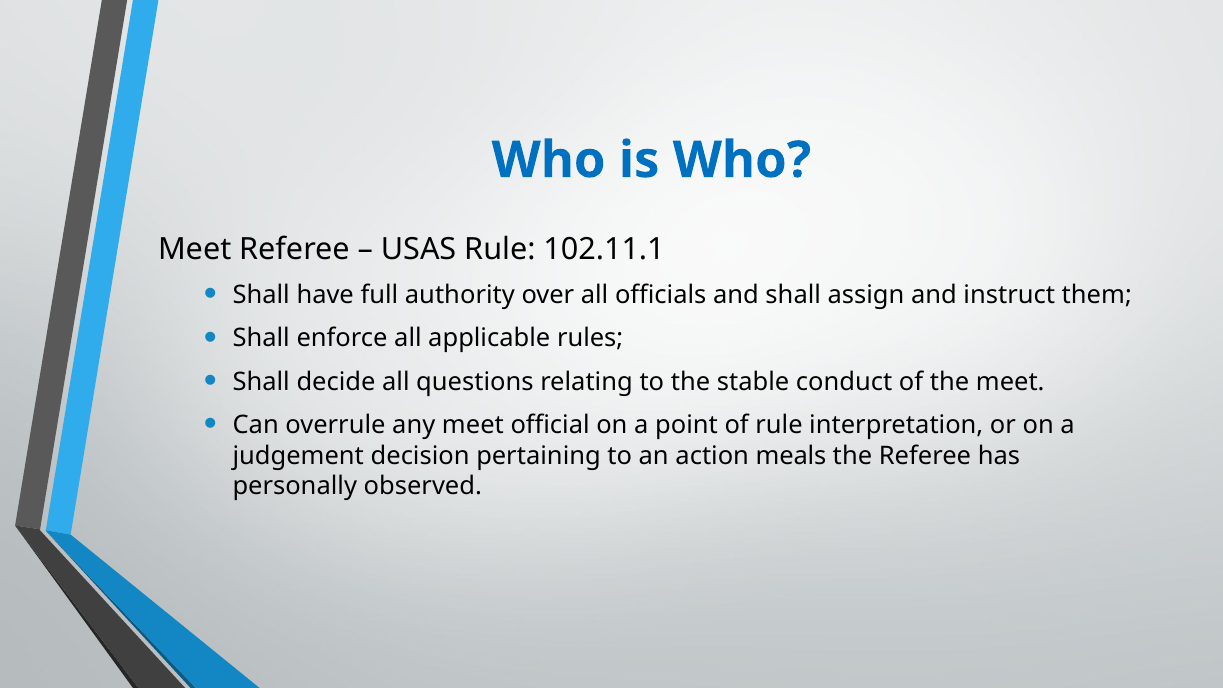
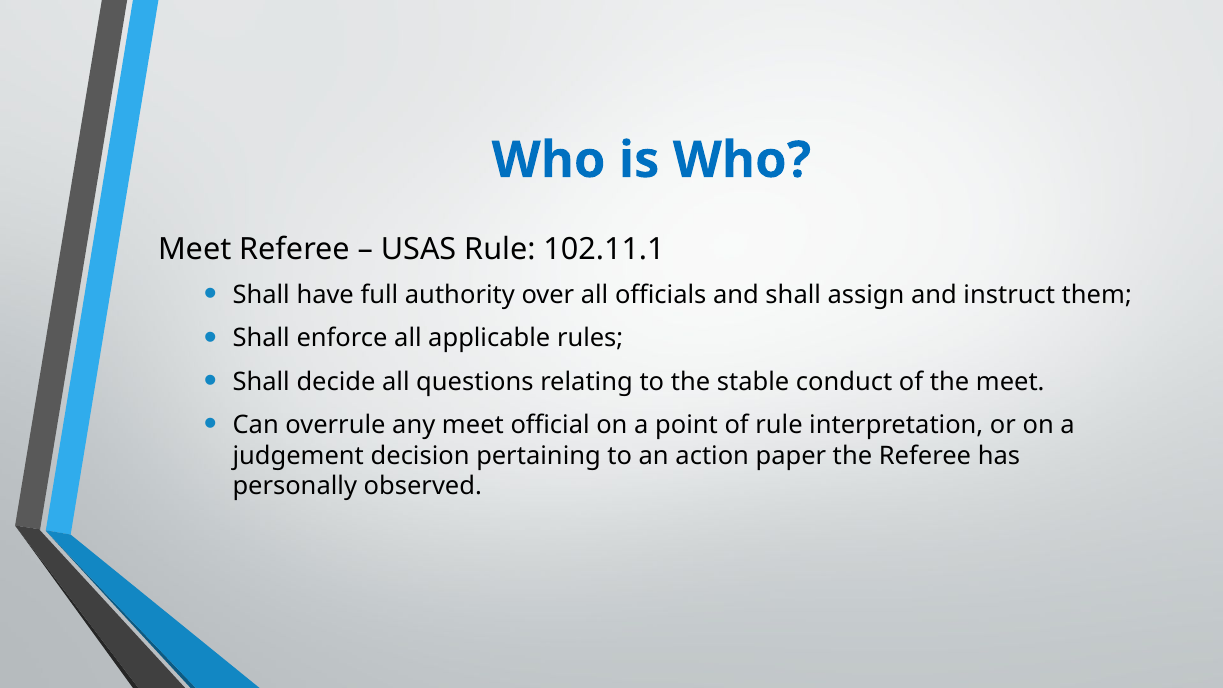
meals: meals -> paper
